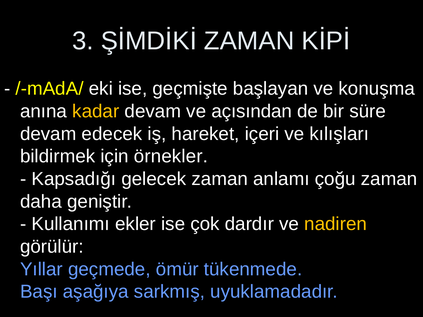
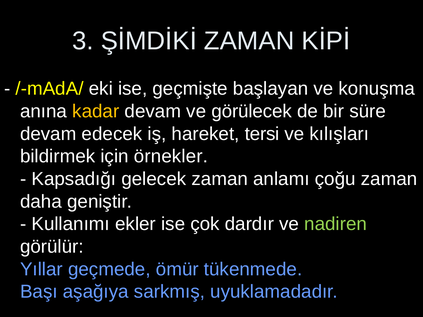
açısından: açısından -> görülecek
içeri: içeri -> tersi
nadiren colour: yellow -> light green
